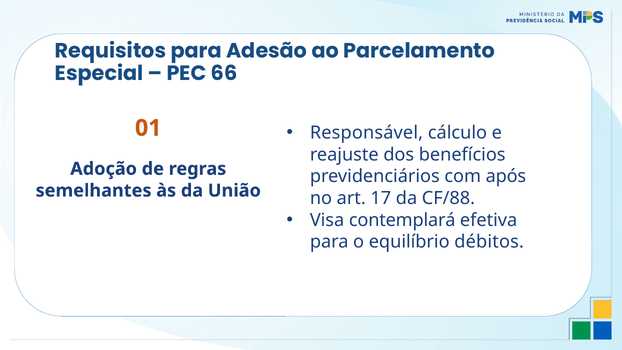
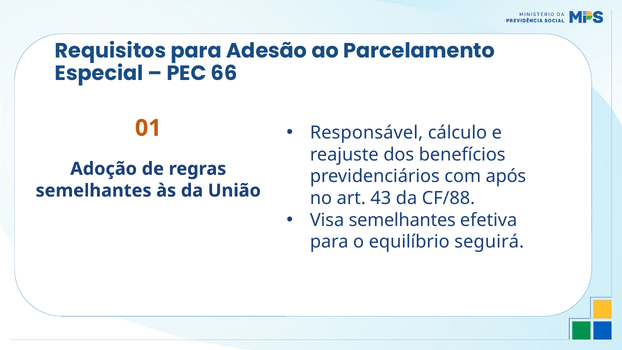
17: 17 -> 43
Visa contemplará: contemplará -> semelhantes
débitos: débitos -> seguirá
